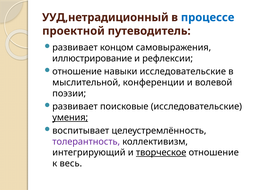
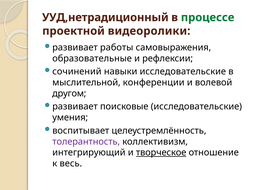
процессе colour: blue -> green
путеводитель: путеводитель -> видеоролики
концом: концом -> работы
иллюстрирование: иллюстрирование -> образовательные
отношение at (77, 71): отношение -> сочинений
поэзии: поэзии -> другом
умения underline: present -> none
